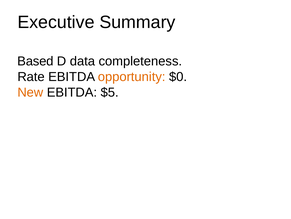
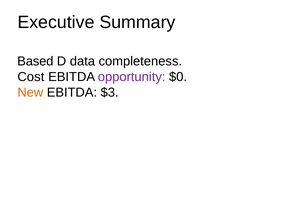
Rate: Rate -> Cost
opportunity colour: orange -> purple
$5: $5 -> $3
